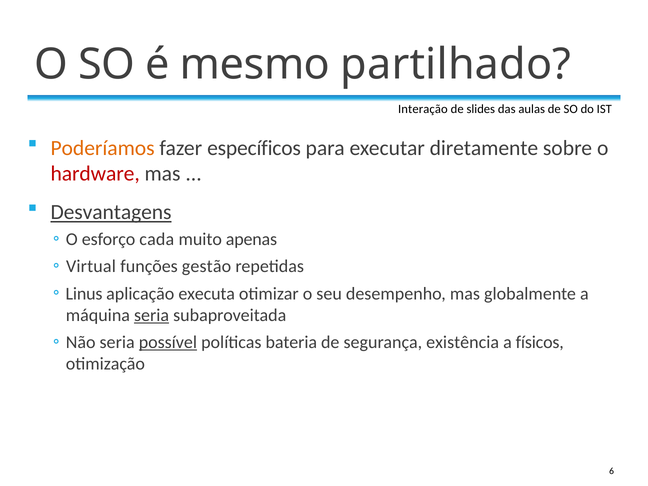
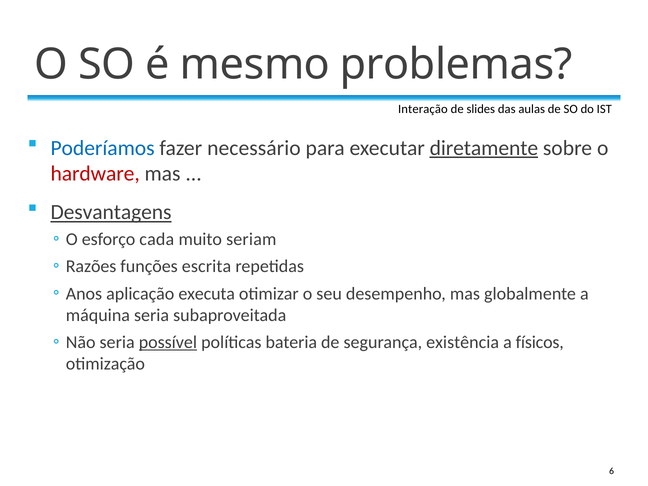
partilhado: partilhado -> problemas
Poderíamos colour: orange -> blue
específicos: específicos -> necessário
diretamente underline: none -> present
apenas: apenas -> seriam
Virtual: Virtual -> Razões
gestão: gestão -> escrita
Linus: Linus -> Anos
seria at (152, 315) underline: present -> none
